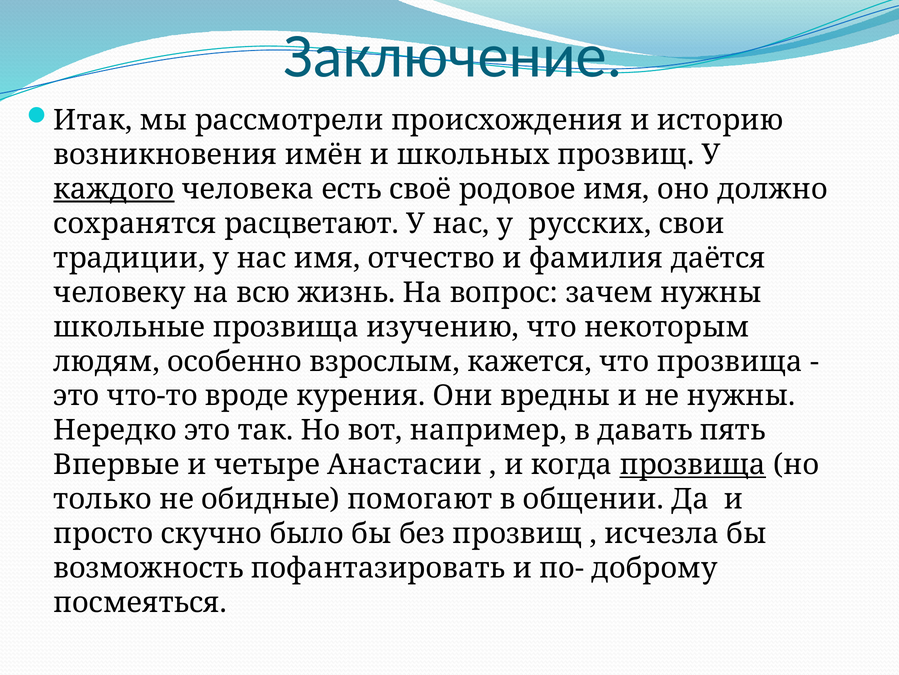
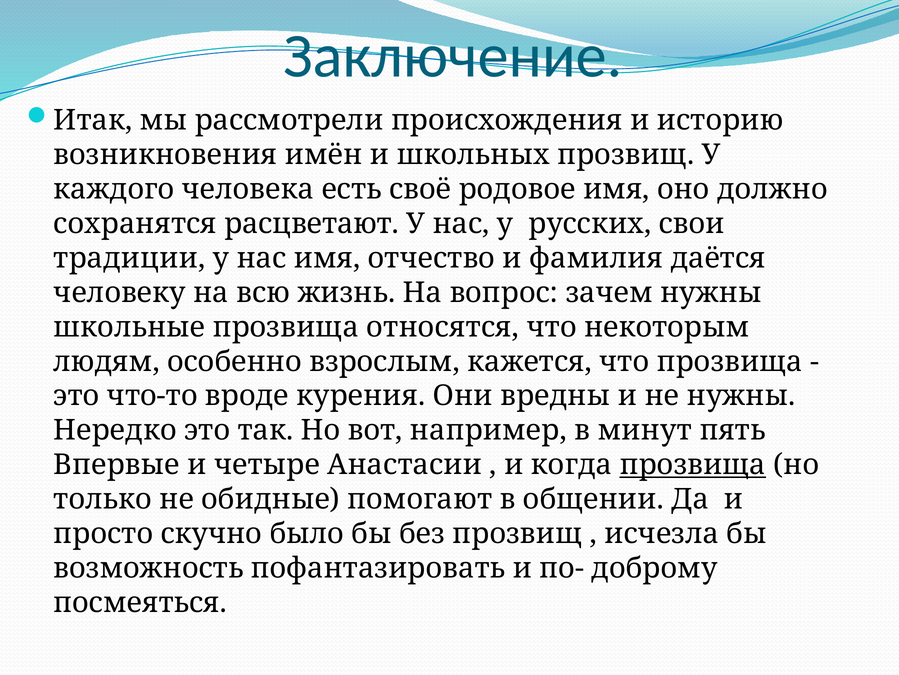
каждого underline: present -> none
изучению: изучению -> относятся
давать: давать -> минут
